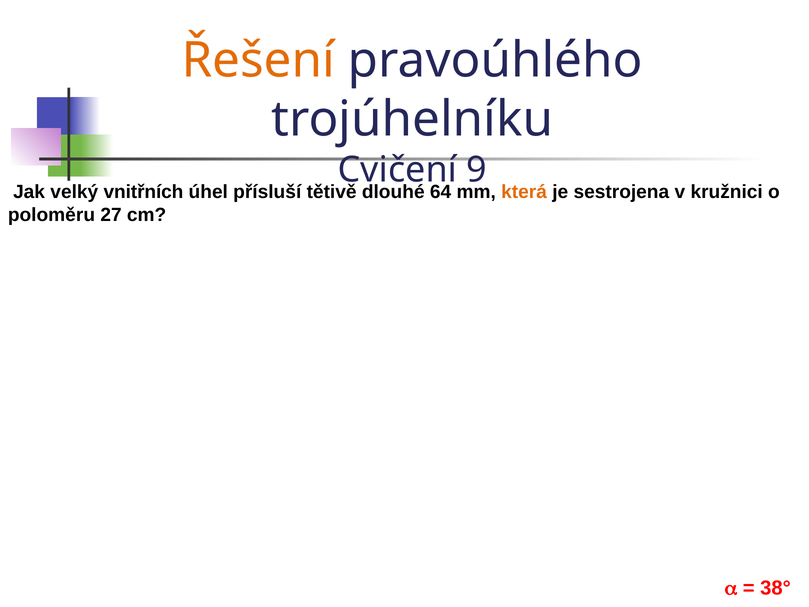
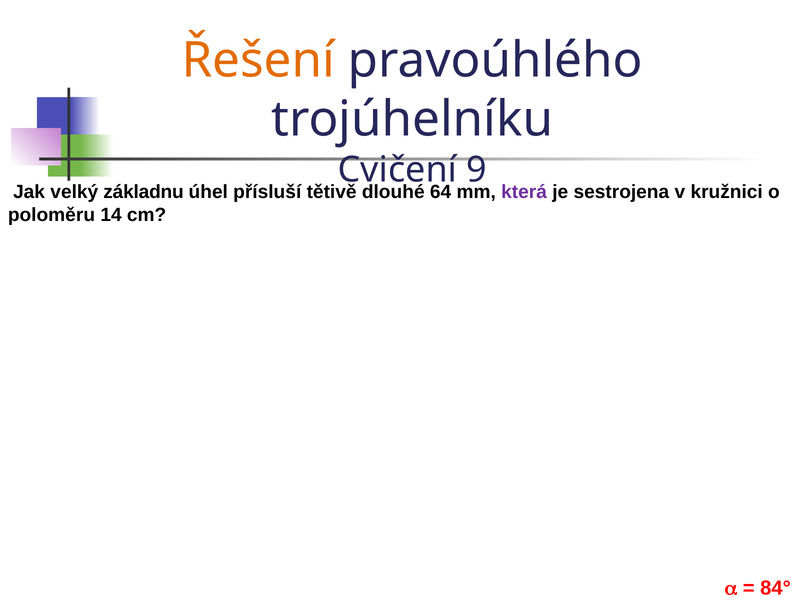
vnitřních: vnitřních -> základnu
která colour: orange -> purple
27: 27 -> 14
38°: 38° -> 84°
